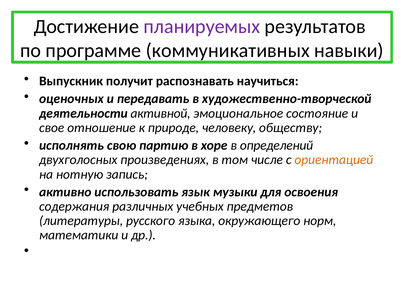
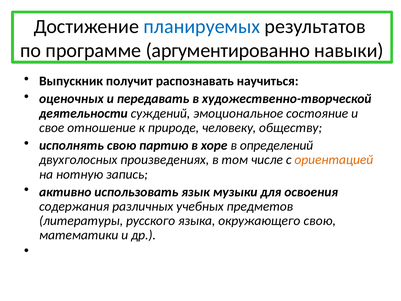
планируемых colour: purple -> blue
коммуникативных: коммуникативных -> аргументированно
активной: активной -> суждений
окружающего норм: норм -> свою
